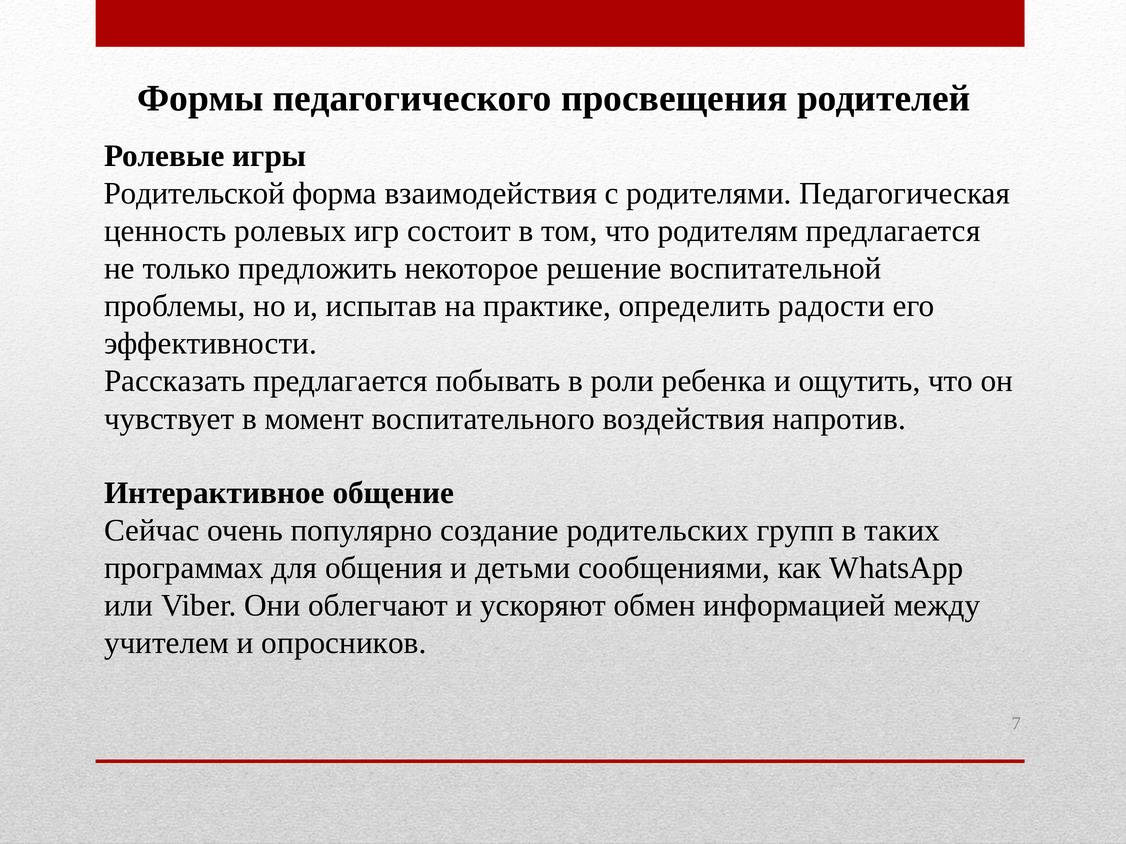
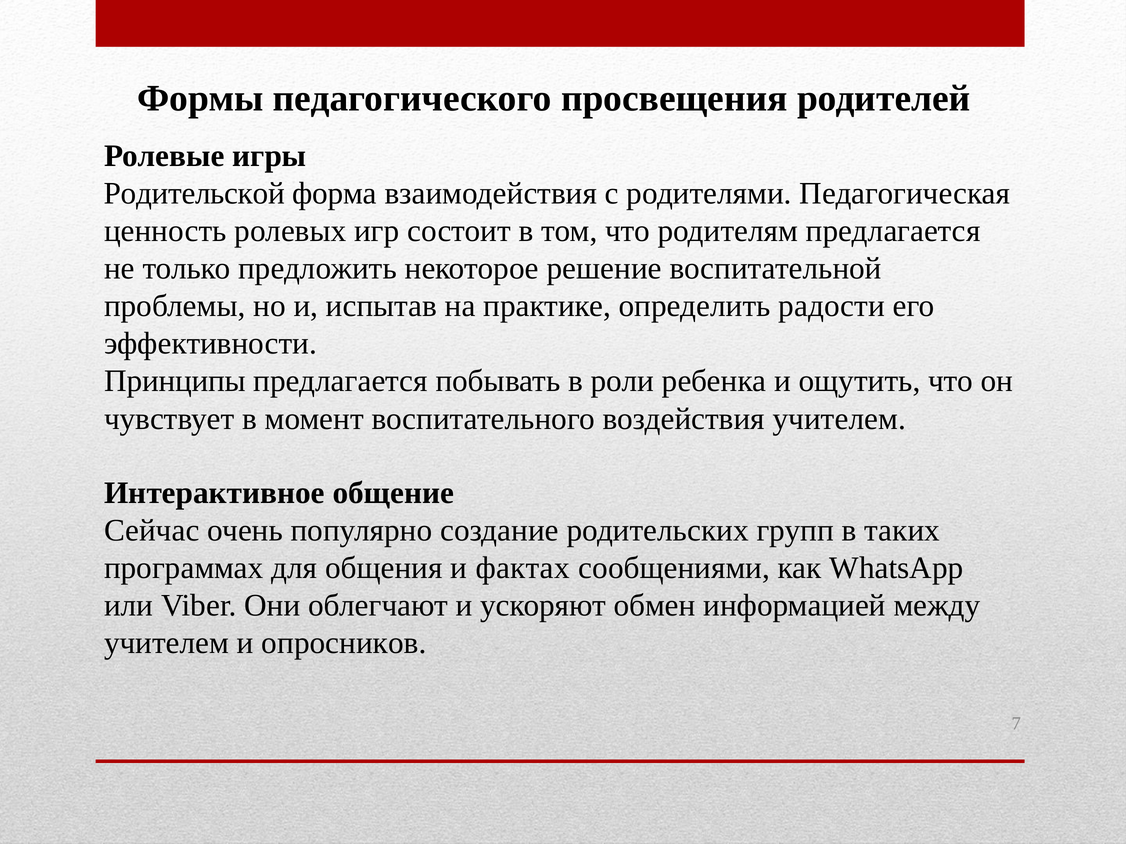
Рассказать: Рассказать -> Принципы
воздействия напротив: напротив -> учителем
детьми: детьми -> фактах
